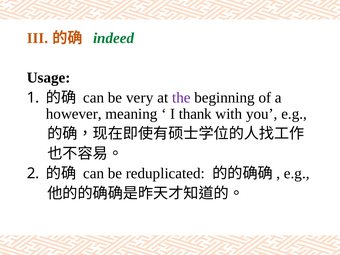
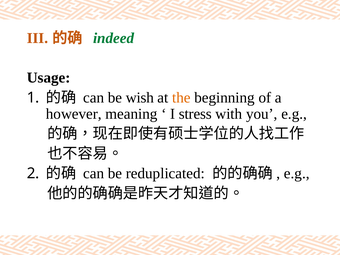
very: very -> wish
the colour: purple -> orange
thank: thank -> stress
